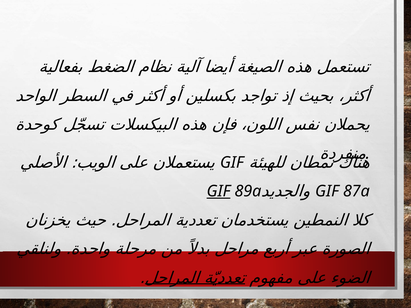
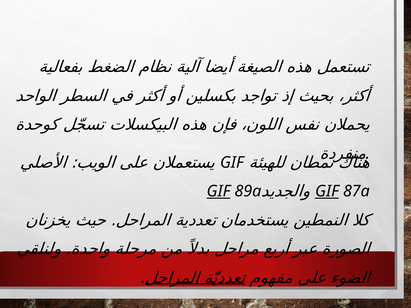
GIF at (327, 191) underline: none -> present
